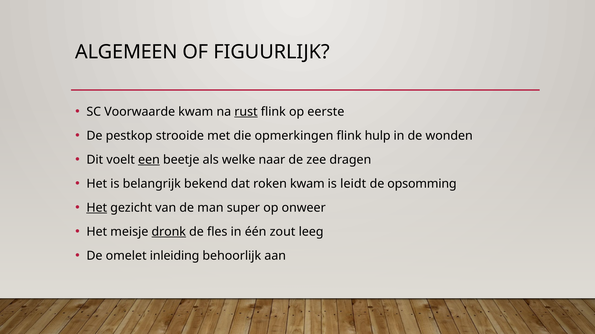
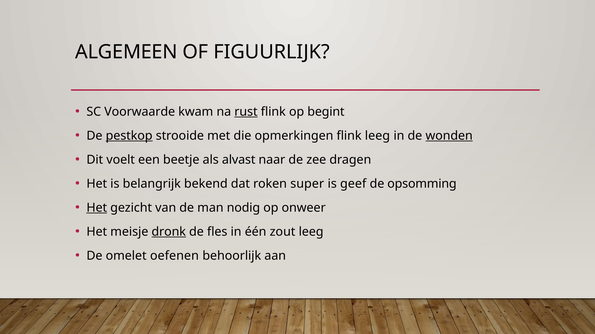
eerste: eerste -> begint
pestkop underline: none -> present
flink hulp: hulp -> leeg
wonden underline: none -> present
een underline: present -> none
welke: welke -> alvast
roken kwam: kwam -> super
leidt: leidt -> geef
super: super -> nodig
inleiding: inleiding -> oefenen
